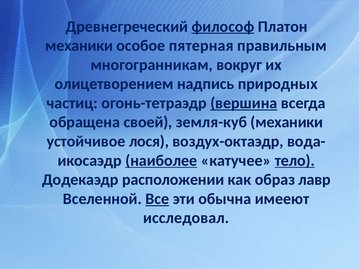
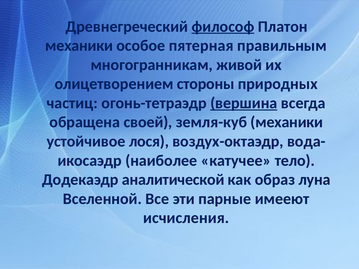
вокруг: вокруг -> живой
надпись: надпись -> стороны
наиболее underline: present -> none
тело underline: present -> none
расположении: расположении -> аналитической
лавр: лавр -> луна
Все underline: present -> none
обычна: обычна -> парные
исследовал: исследовал -> исчисления
